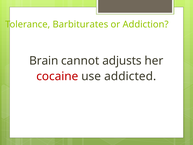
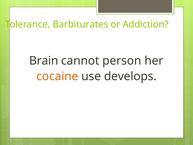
adjusts: adjusts -> person
cocaine colour: red -> orange
addicted: addicted -> develops
